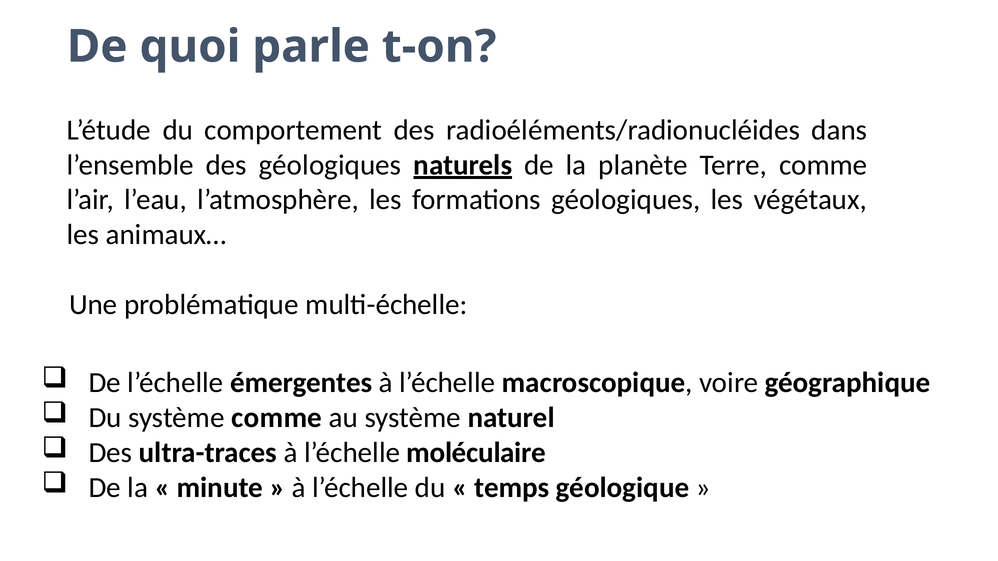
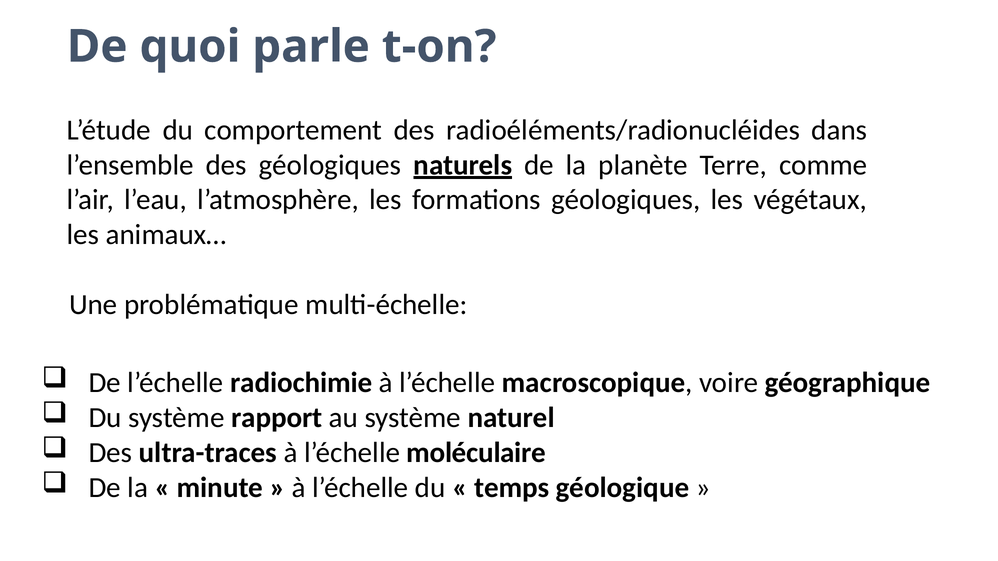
émergentes: émergentes -> radiochimie
système comme: comme -> rapport
